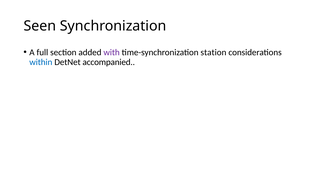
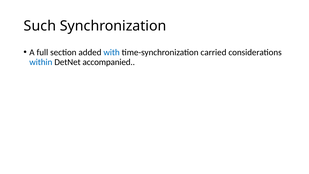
Seen: Seen -> Such
with colour: purple -> blue
station: station -> carried
